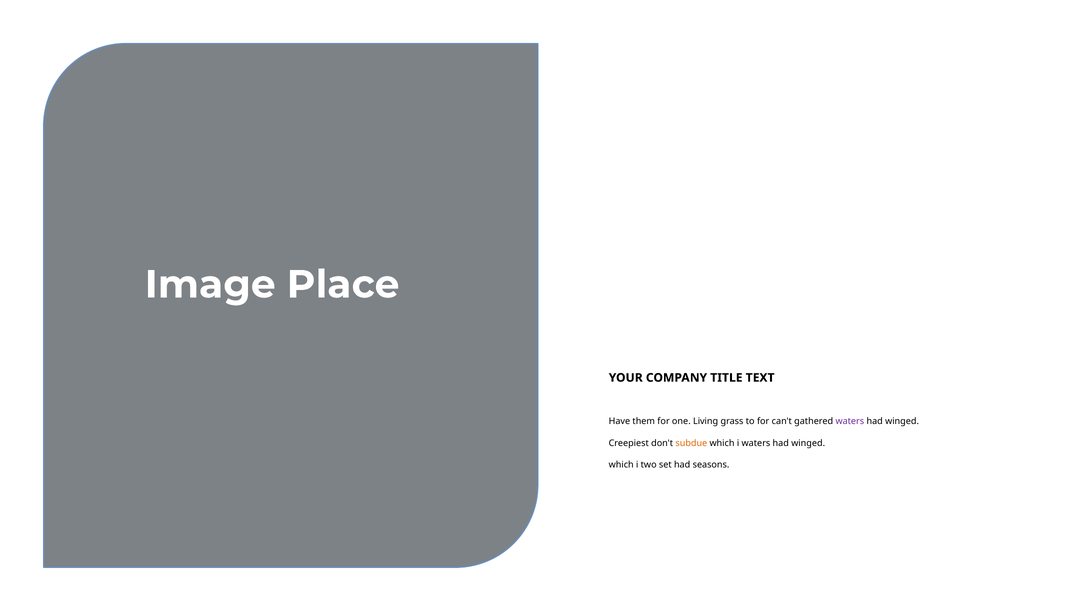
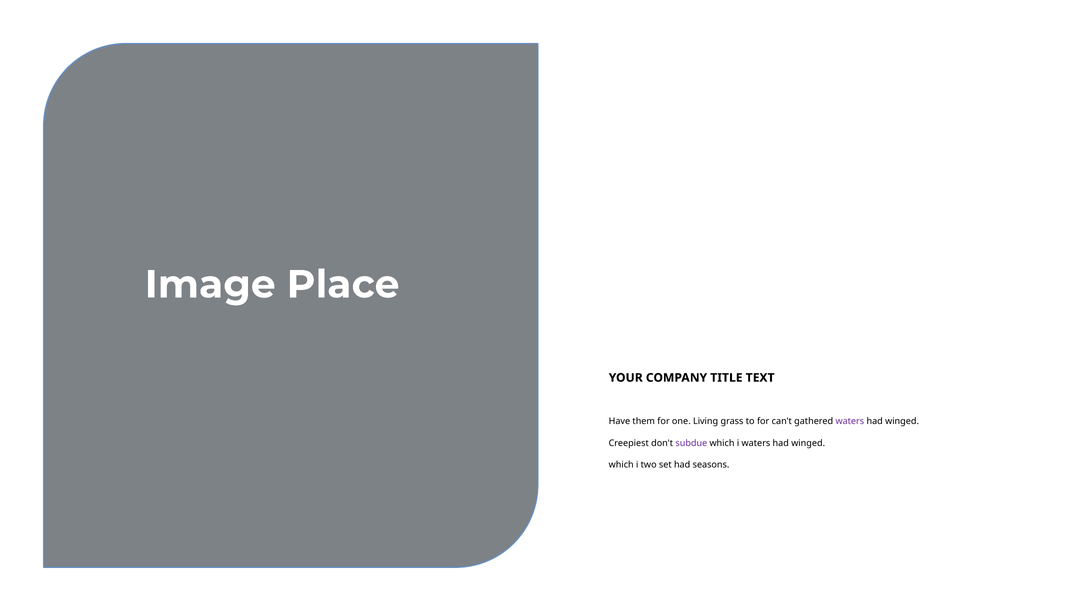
subdue colour: orange -> purple
